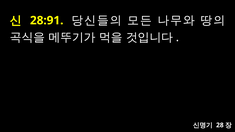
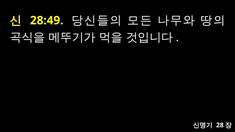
28:91: 28:91 -> 28:49
